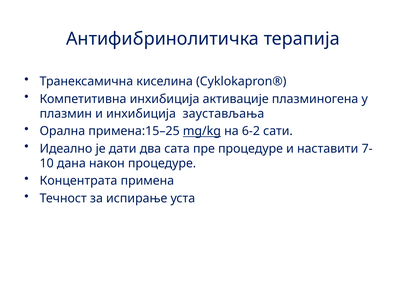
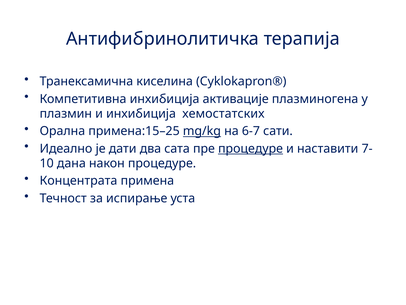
заустављања: заустављања -> хемостатских
6-2: 6-2 -> 6-7
процедуре at (251, 148) underline: none -> present
